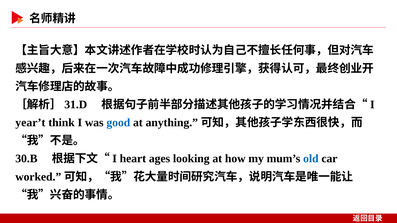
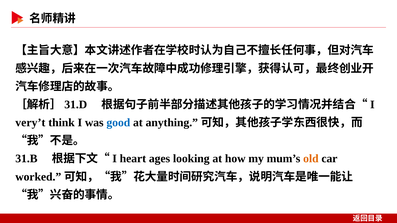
year’t: year’t -> very’t
30.B: 30.B -> 31.B
old colour: blue -> orange
